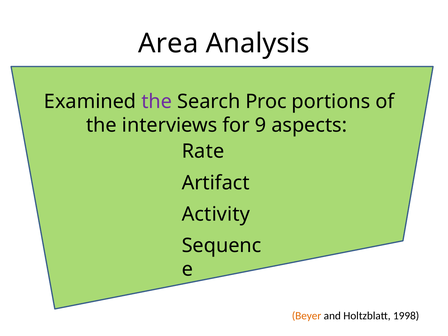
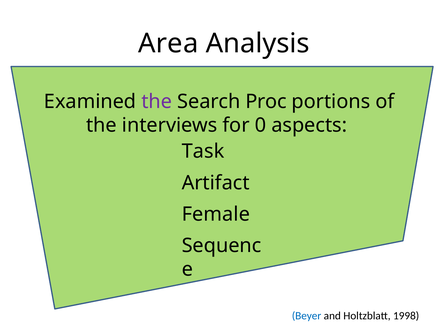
9: 9 -> 0
Rate: Rate -> Task
Activity: Activity -> Female
Beyer colour: orange -> blue
